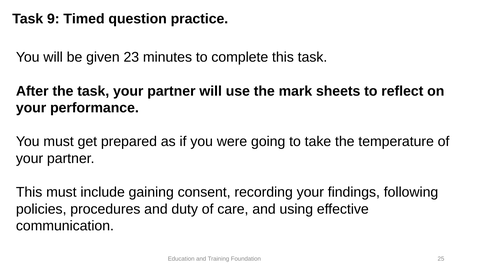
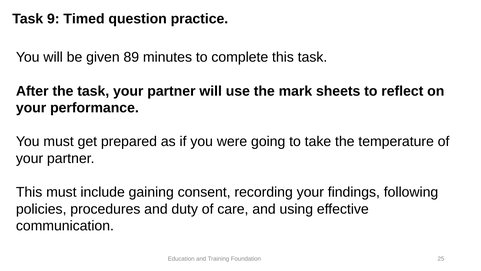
23: 23 -> 89
